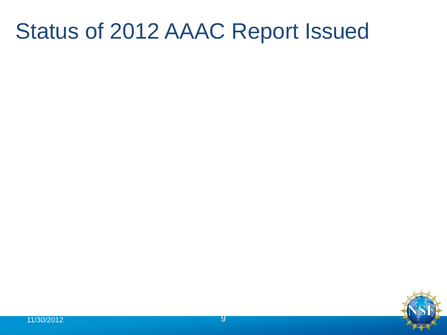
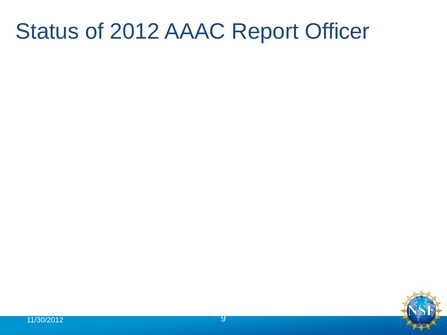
Issued: Issued -> Officer
